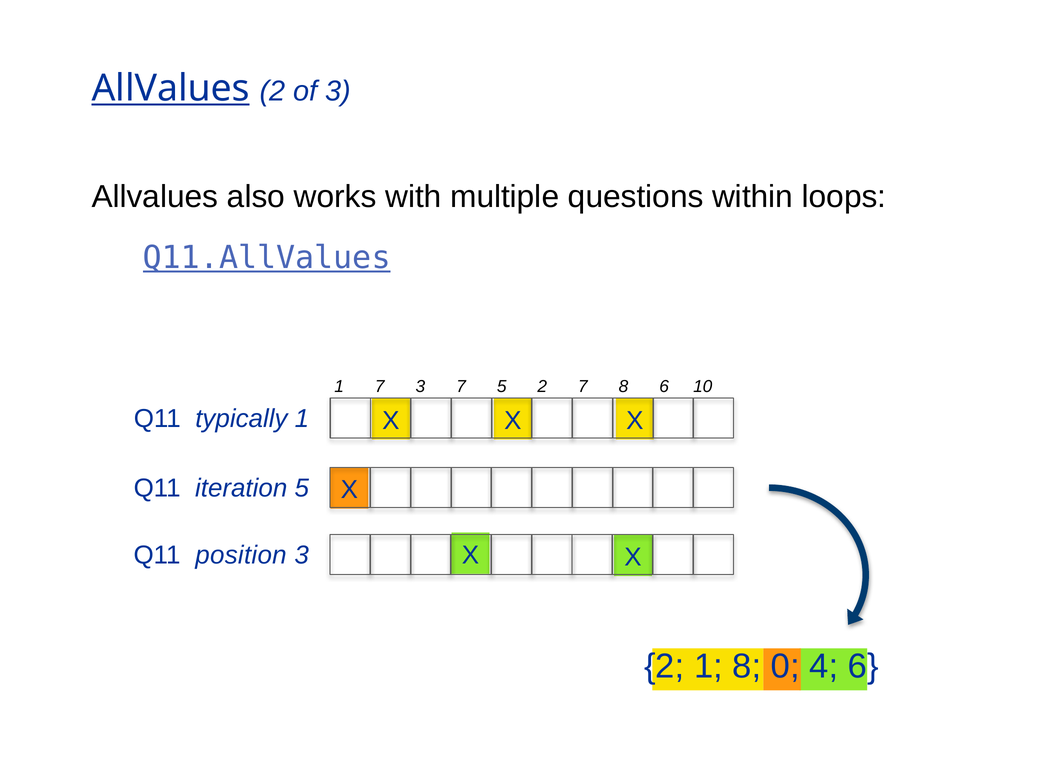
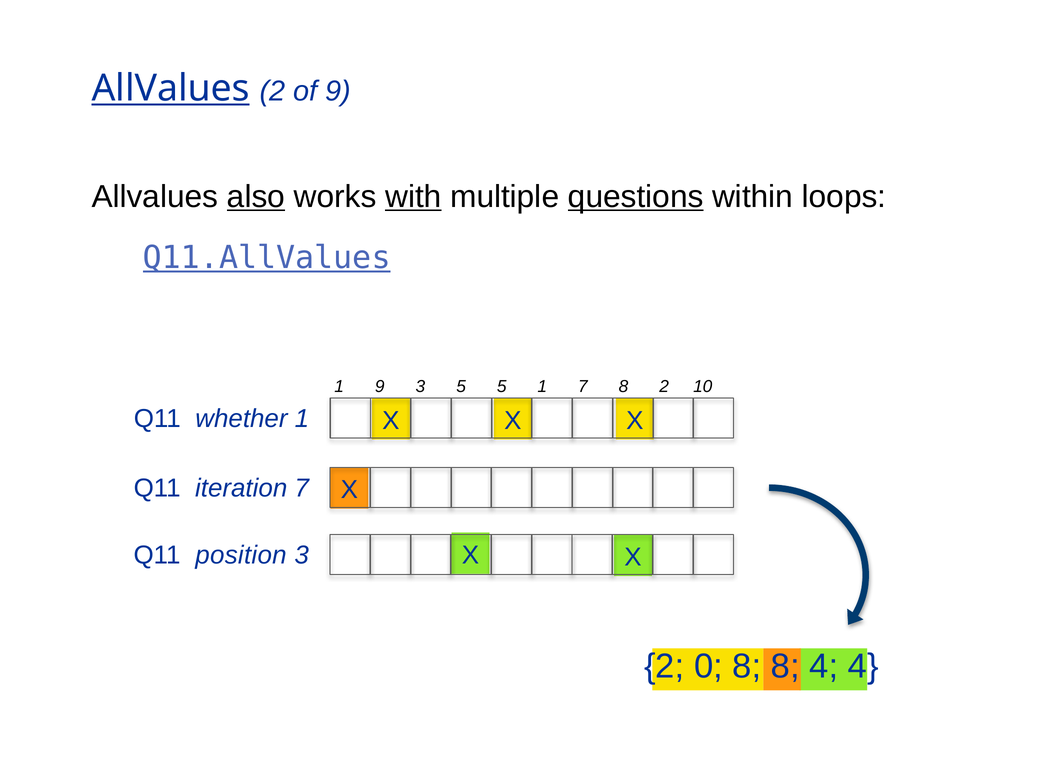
of 3: 3 -> 9
also underline: none -> present
with underline: none -> present
questions underline: none -> present
1 7: 7 -> 9
3 7: 7 -> 5
5 2: 2 -> 1
8 6: 6 -> 2
typically: typically -> whether
iteration 5: 5 -> 7
2 1: 1 -> 0
8 0: 0 -> 8
4 6: 6 -> 4
